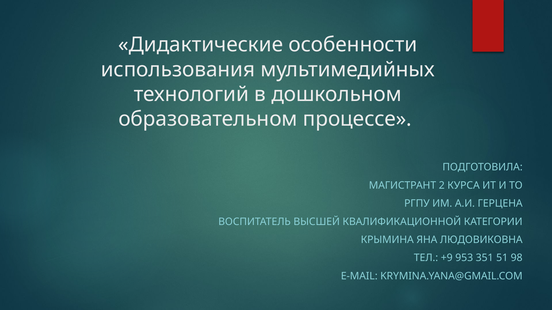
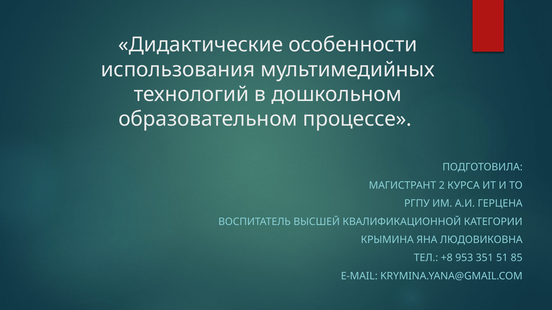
+9: +9 -> +8
98: 98 -> 85
